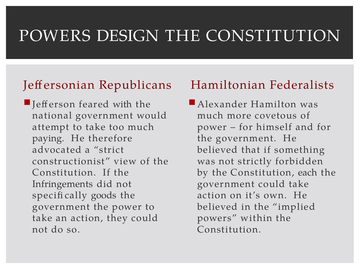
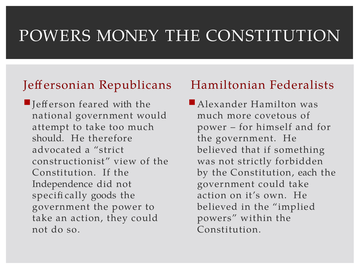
DESIGN: DESIGN -> MONEY
paying: paying -> should
Infringements: Infringements -> Independence
